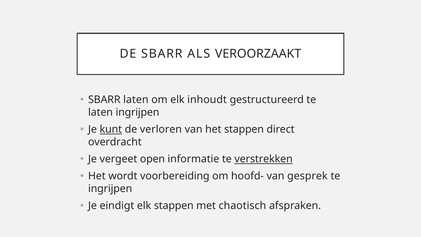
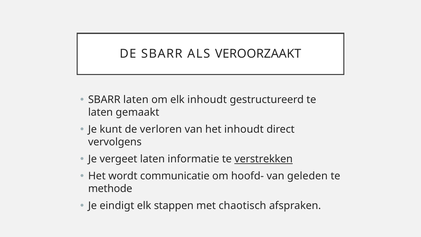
laten ingrijpen: ingrijpen -> gemaakt
kunt underline: present -> none
het stappen: stappen -> inhoudt
overdracht: overdracht -> vervolgens
vergeet open: open -> laten
voorbereiding: voorbereiding -> communicatie
gesprek: gesprek -> geleden
ingrijpen at (110, 189): ingrijpen -> methode
